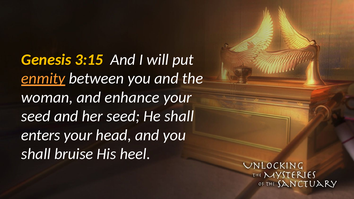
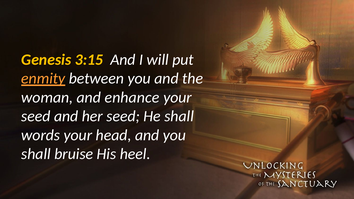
enters: enters -> words
